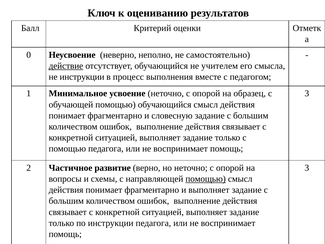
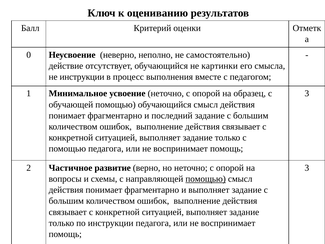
действие underline: present -> none
учителем: учителем -> картинки
словесную: словесную -> последний
